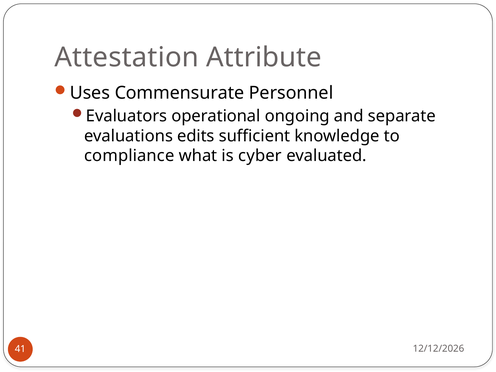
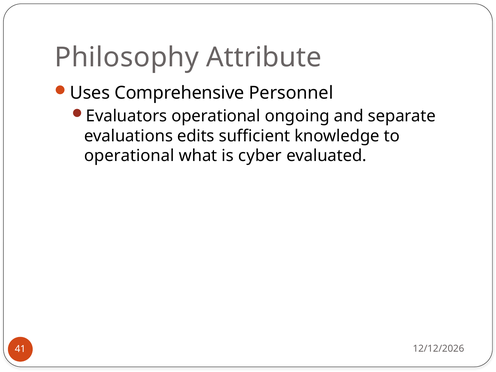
Attestation: Attestation -> Philosophy
Commensurate: Commensurate -> Comprehensive
compliance at (129, 156): compliance -> operational
